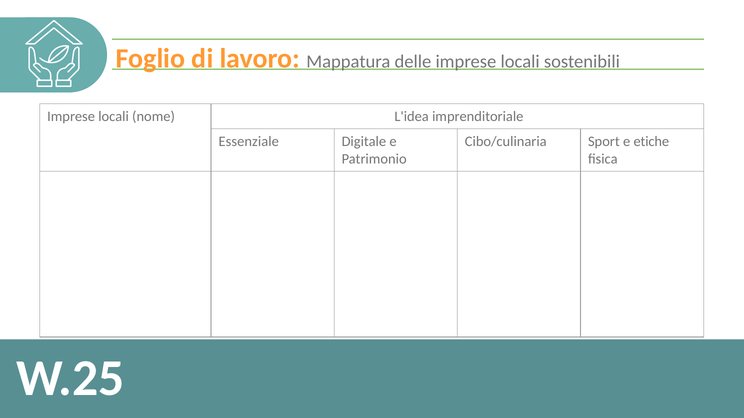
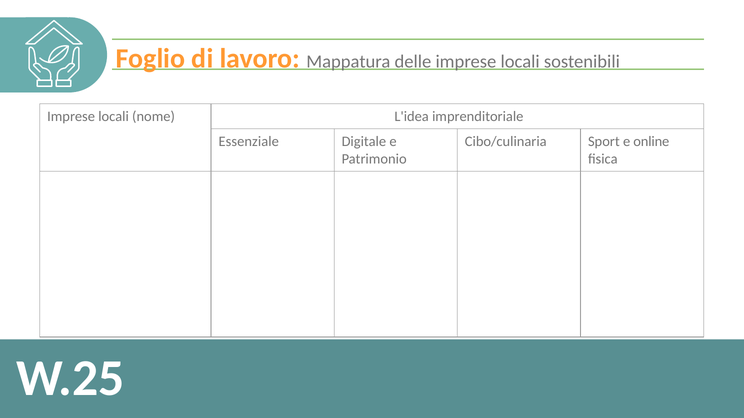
etiche: etiche -> online
